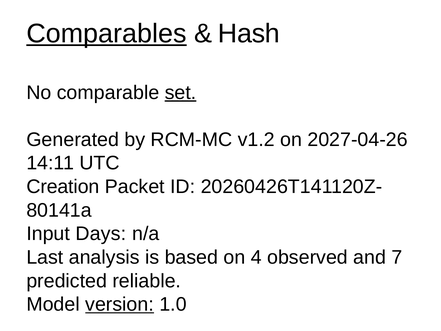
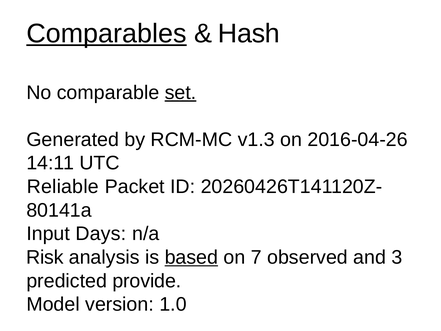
v1.2: v1.2 -> v1.3
2027-04-26: 2027-04-26 -> 2016-04-26
Creation: Creation -> Reliable
Last: Last -> Risk
based underline: none -> present
4: 4 -> 7
7: 7 -> 3
reliable: reliable -> provide
version underline: present -> none
